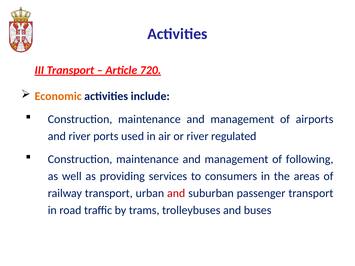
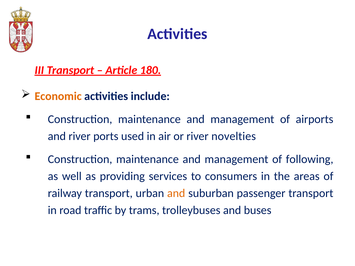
720: 720 -> 180
regulated: regulated -> novelties
and at (176, 193) colour: red -> orange
